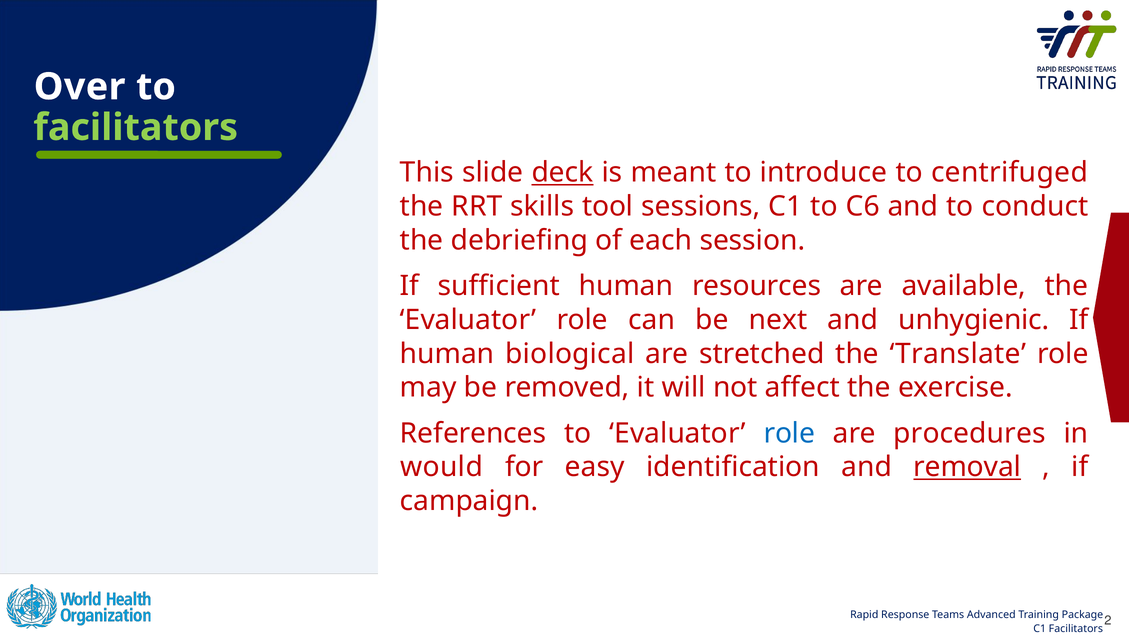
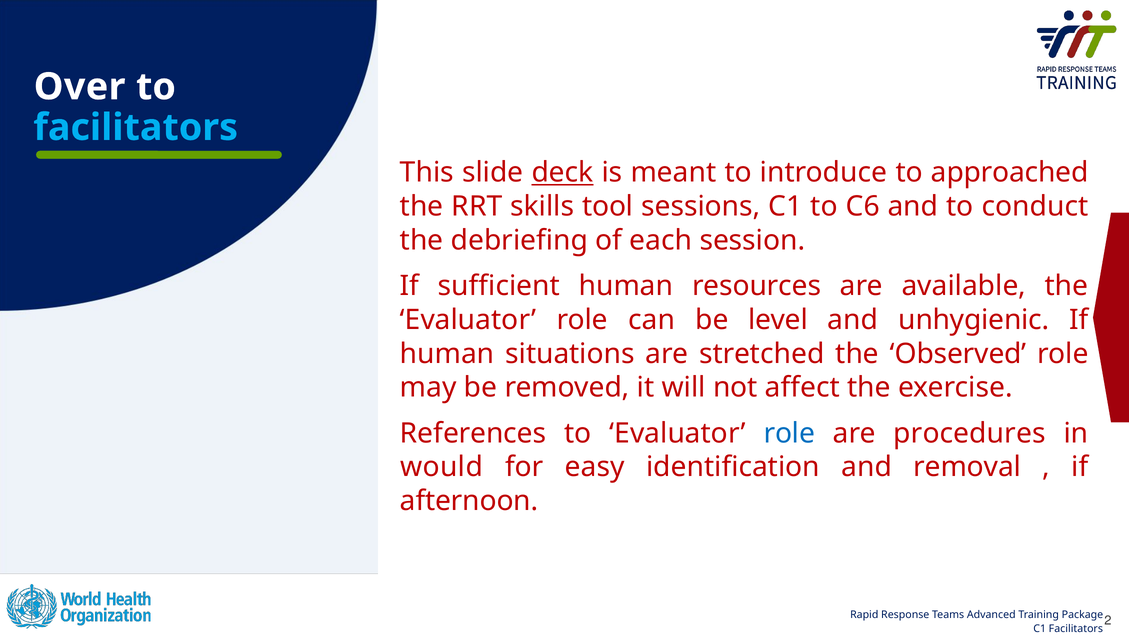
facilitators at (136, 128) colour: light green -> light blue
centrifuged: centrifuged -> approached
next: next -> level
biological: biological -> situations
Translate: Translate -> Observed
removal underline: present -> none
campaign: campaign -> afternoon
